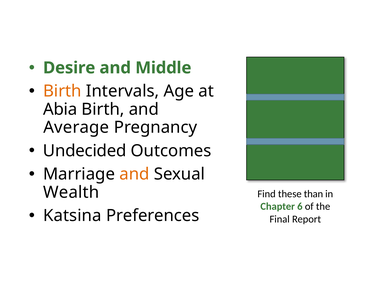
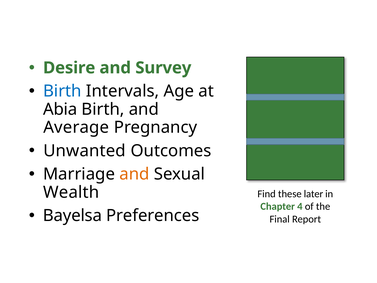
Middle: Middle -> Survey
Birth at (62, 91) colour: orange -> blue
Undecided: Undecided -> Unwanted
than: than -> later
6: 6 -> 4
Katsina: Katsina -> Bayelsa
